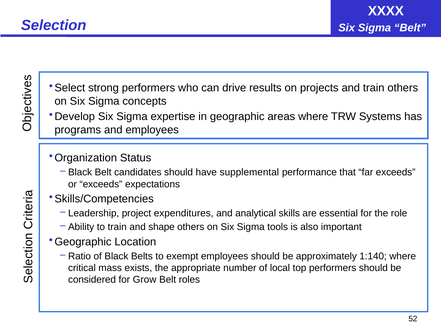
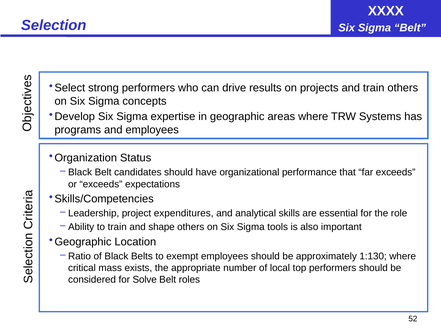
supplemental: supplemental -> organizational
1:140: 1:140 -> 1:130
Grow: Grow -> Solve
